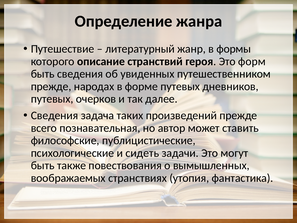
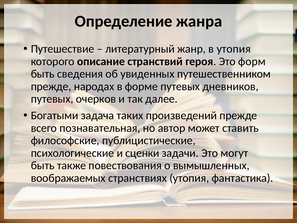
в формы: формы -> утопия
Сведения at (55, 115): Сведения -> Богатыми
сидеть: сидеть -> сценки
